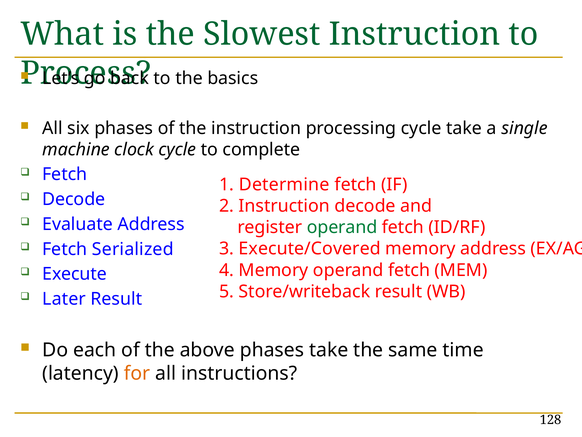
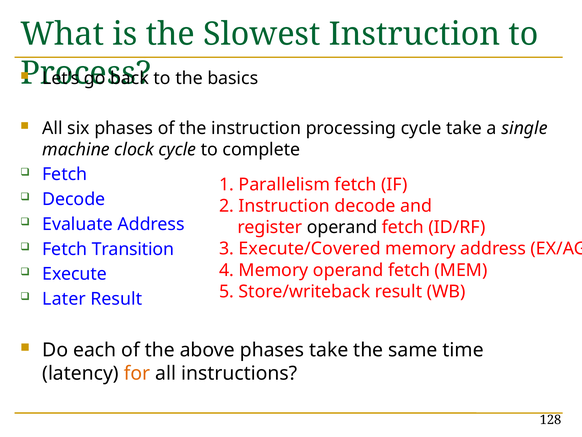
Determine: Determine -> Parallelism
operand at (342, 227) colour: green -> black
Serialized: Serialized -> Transition
